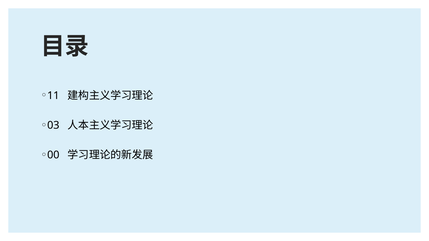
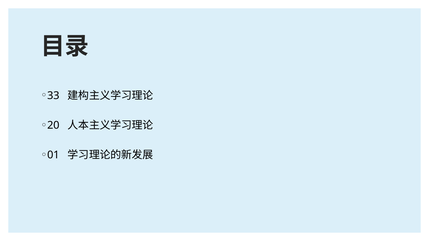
11: 11 -> 33
03: 03 -> 20
00: 00 -> 01
